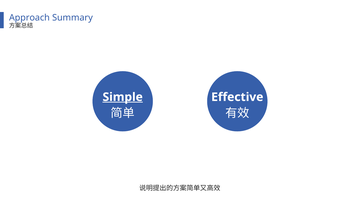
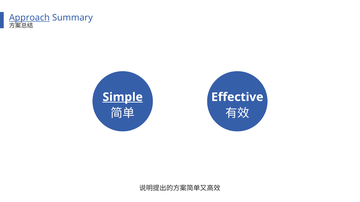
Approach underline: none -> present
